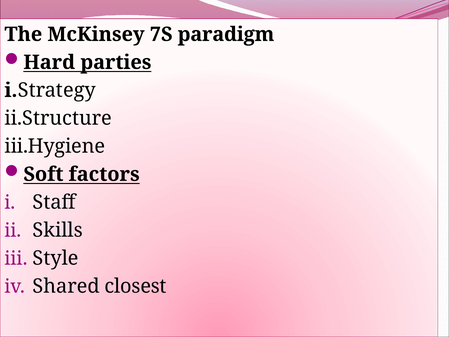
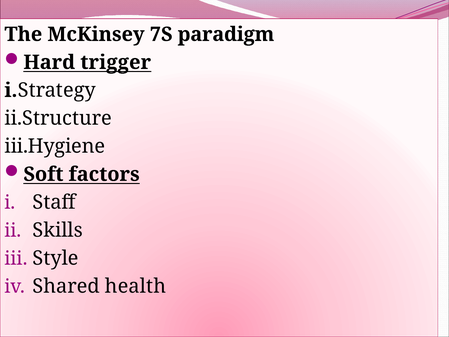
parties: parties -> trigger
closest: closest -> health
